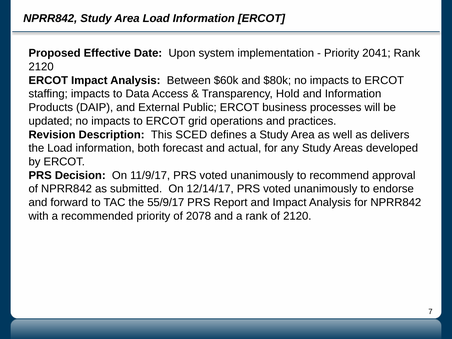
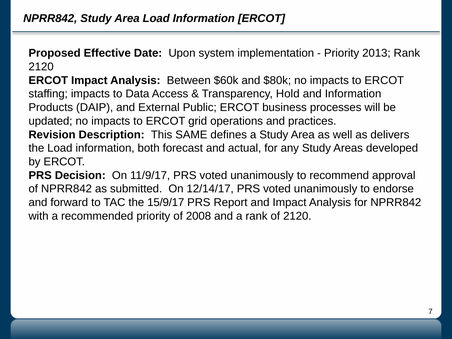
2041: 2041 -> 2013
SCED: SCED -> SAME
55/9/17: 55/9/17 -> 15/9/17
2078: 2078 -> 2008
